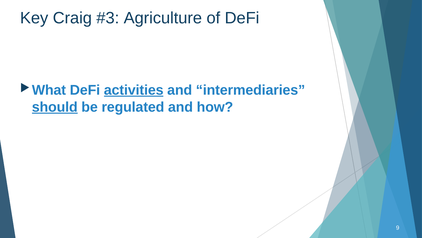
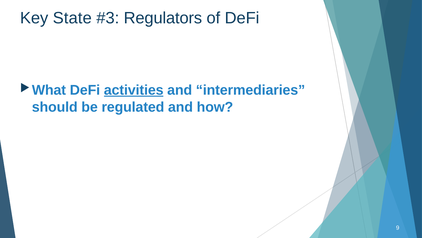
Craig: Craig -> State
Agriculture: Agriculture -> Regulators
should underline: present -> none
